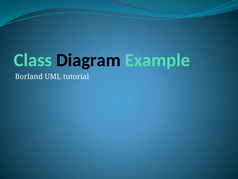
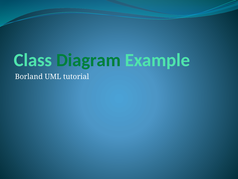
Diagram colour: black -> green
